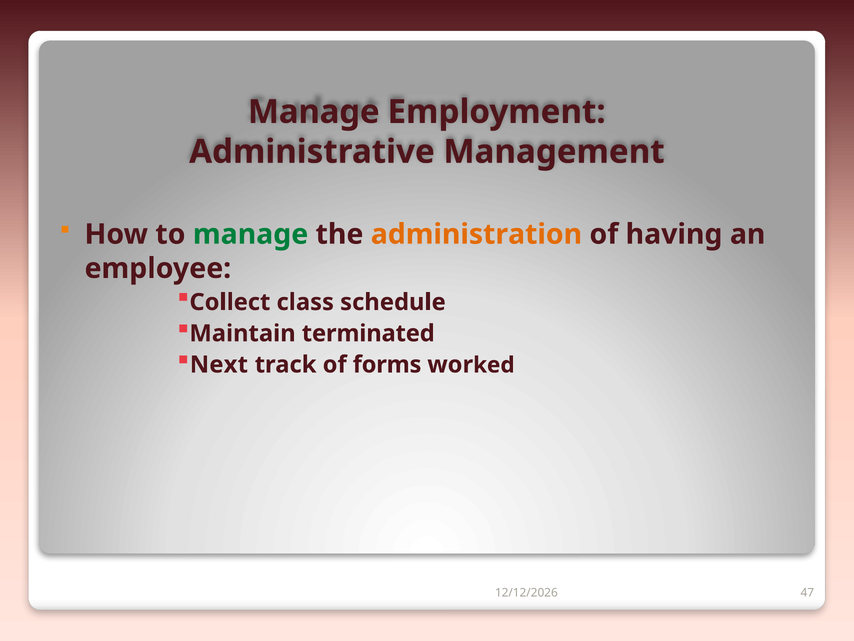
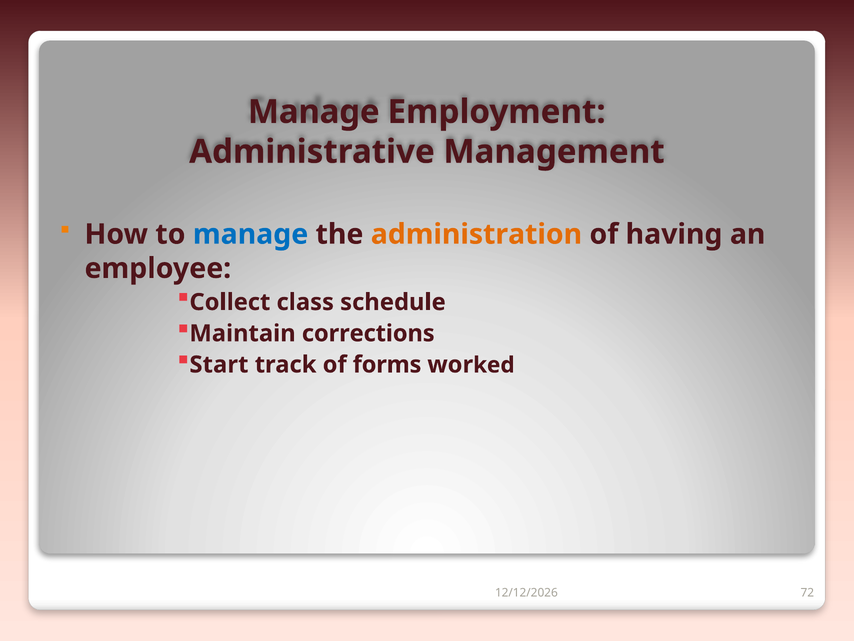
manage at (251, 234) colour: green -> blue
terminated: terminated -> corrections
Next: Next -> Start
47: 47 -> 72
